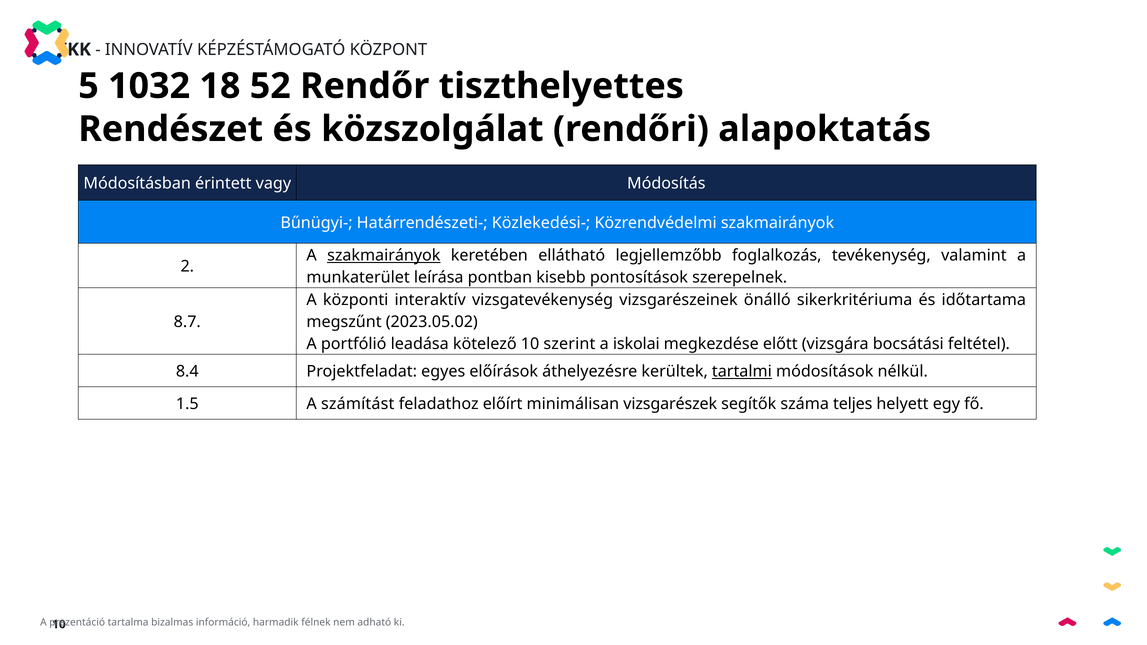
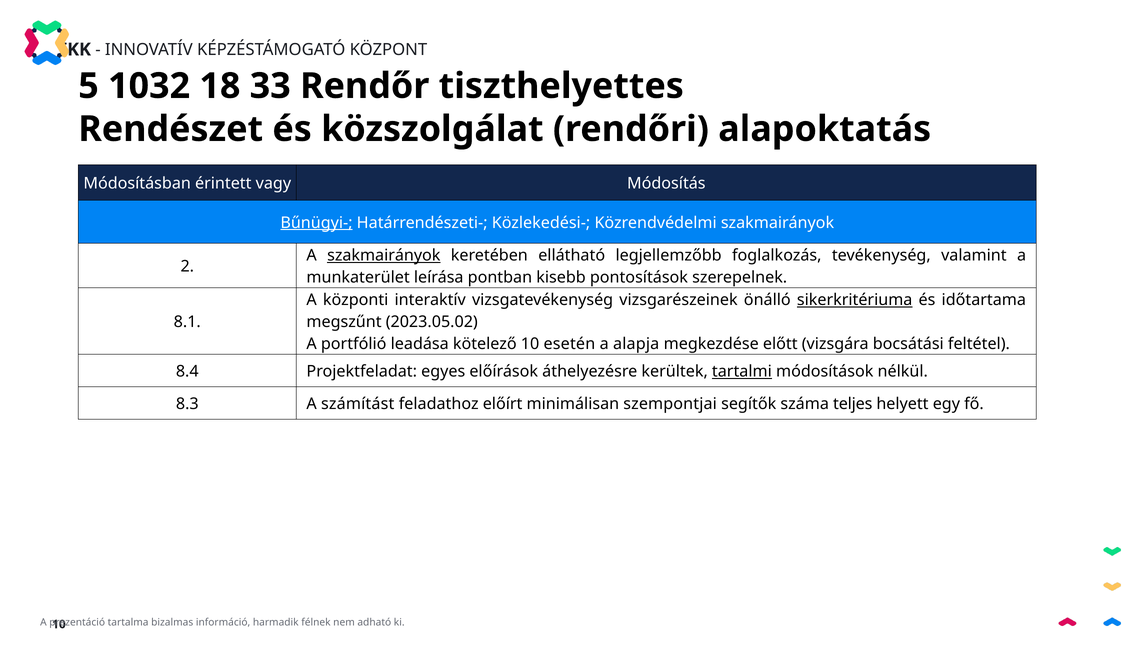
52: 52 -> 33
Bűnügyi- underline: none -> present
sikerkritériuma underline: none -> present
8.7: 8.7 -> 8.1
szerint: szerint -> esetén
iskolai: iskolai -> alapja
1.5: 1.5 -> 8.3
vizsgarészek: vizsgarészek -> szempontjai
